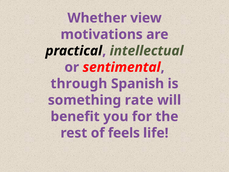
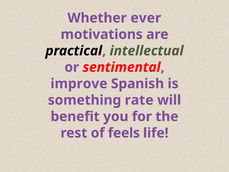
view: view -> ever
through: through -> improve
